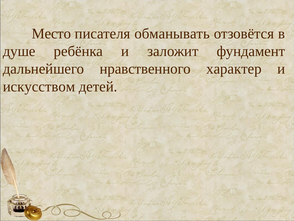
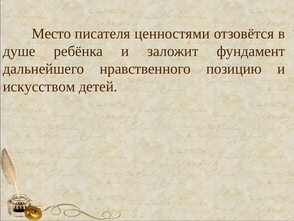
обманывать: обманывать -> ценностями
характер: характер -> позицию
